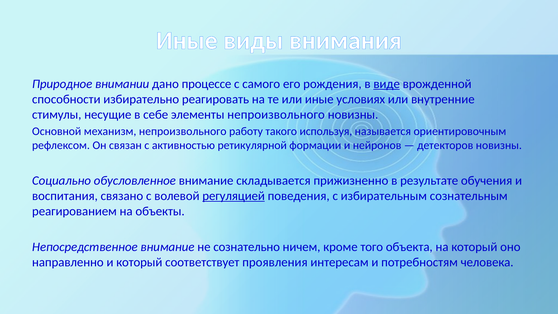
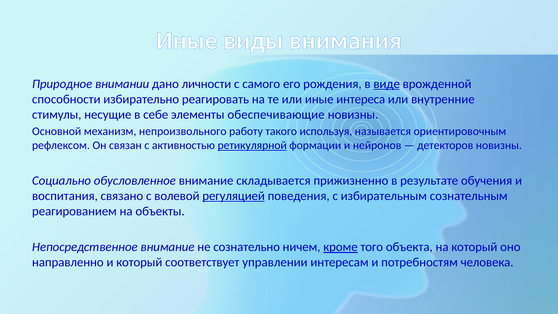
процессе: процессе -> личности
условиях: условиях -> интереса
элементы непроизвольного: непроизвольного -> обеспечивающие
ретикулярной underline: none -> present
кроме underline: none -> present
проявления: проявления -> управлении
